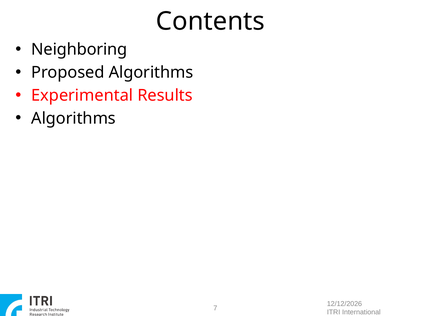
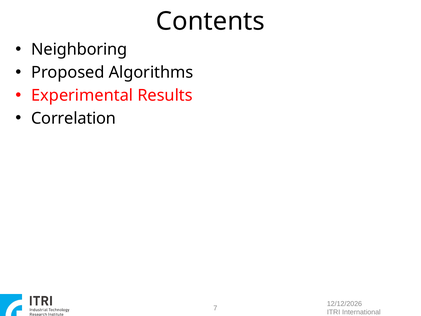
Algorithms at (74, 118): Algorithms -> Correlation
